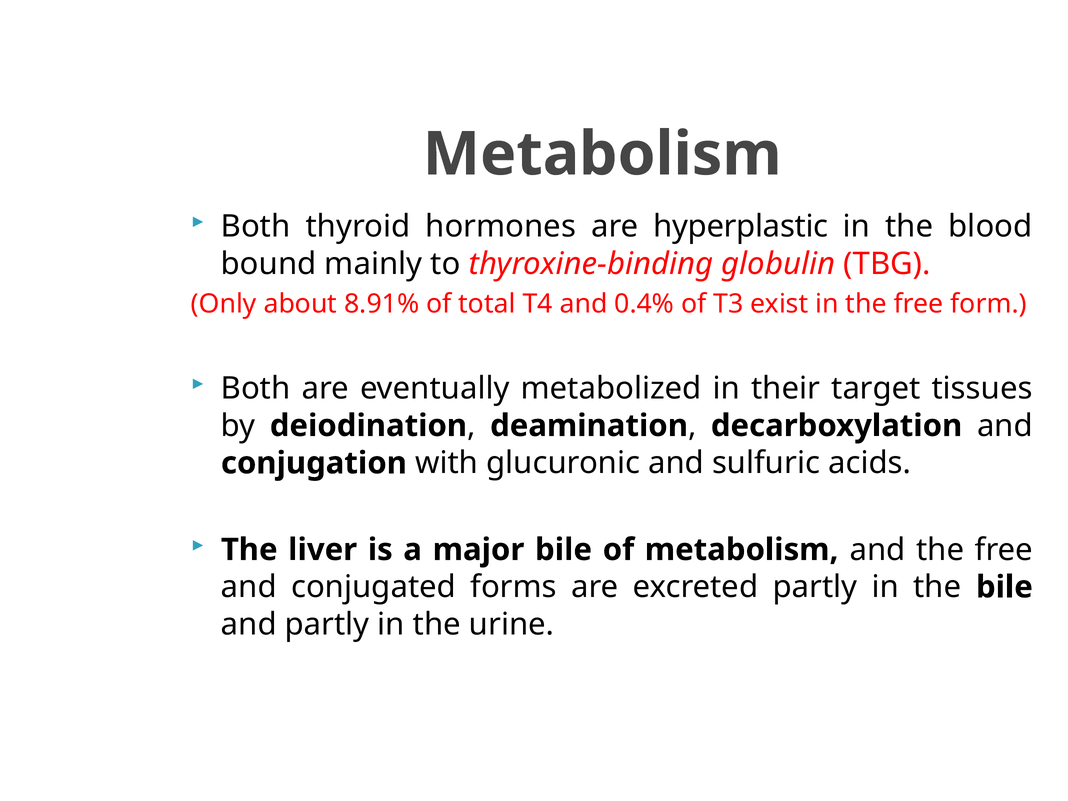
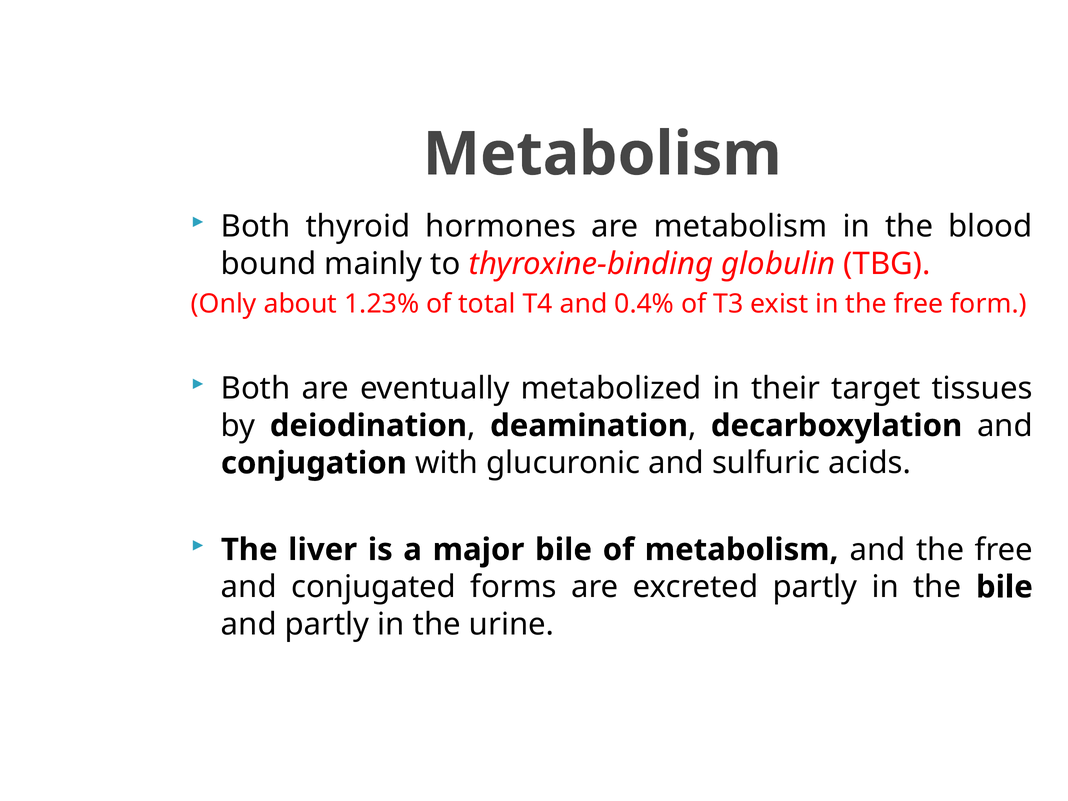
are hyperplastic: hyperplastic -> metabolism
8.91%: 8.91% -> 1.23%
